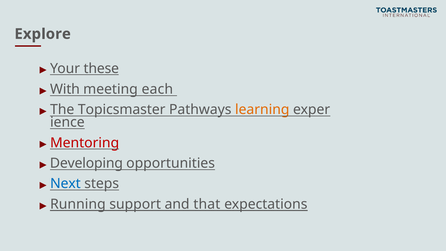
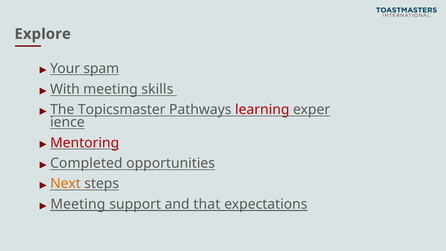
these: these -> spam
each: each -> skills
learning colour: orange -> red
Developing: Developing -> Completed
Next colour: blue -> orange
Running at (78, 204): Running -> Meeting
